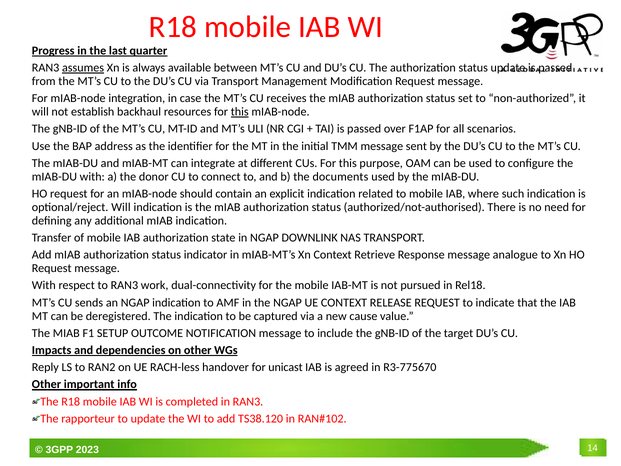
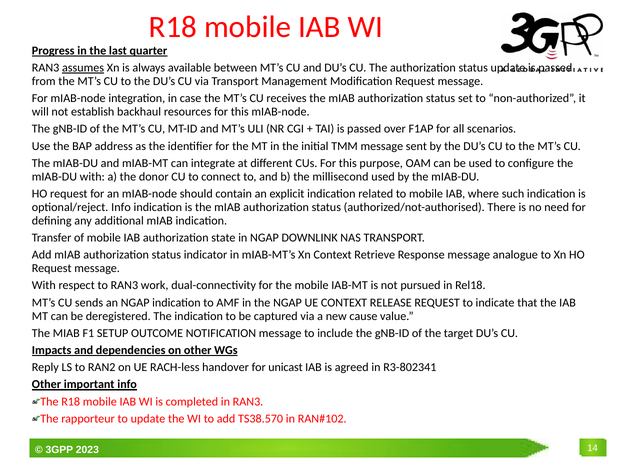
this at (240, 112) underline: present -> none
documents: documents -> millisecond
optional/reject Will: Will -> Info
R3-775670: R3-775670 -> R3-802341
TS38.120: TS38.120 -> TS38.570
